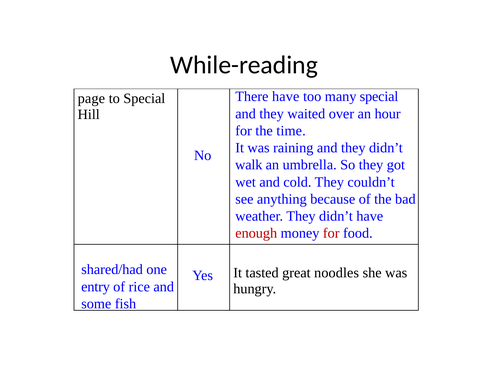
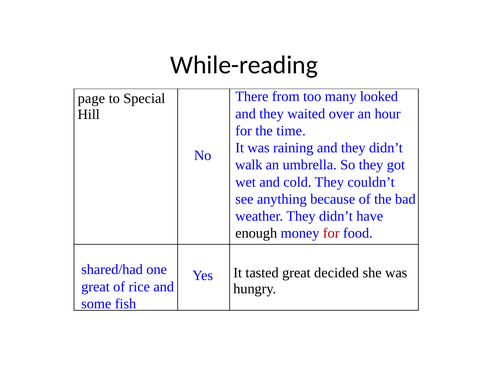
There have: have -> from
many special: special -> looked
enough colour: red -> black
noodles: noodles -> decided
entry at (96, 287): entry -> great
